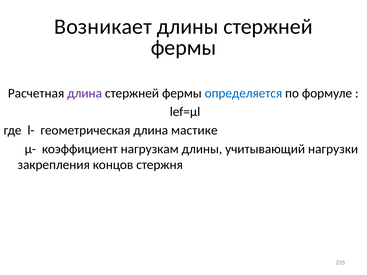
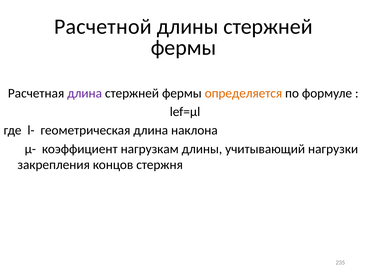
Возникает: Возникает -> Расчетной
определяется colour: blue -> orange
мастике: мастике -> наклона
